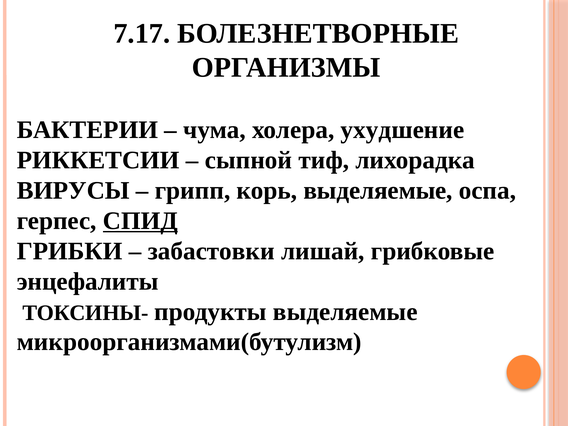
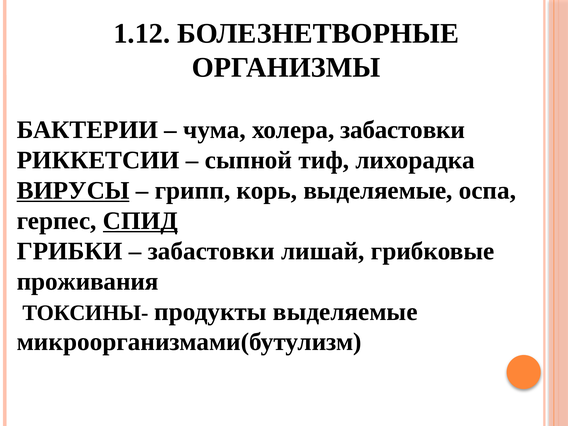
7.17: 7.17 -> 1.12
холера ухудшение: ухудшение -> забастовки
ВИРУСЫ underline: none -> present
энцефалиты: энцефалиты -> проживания
